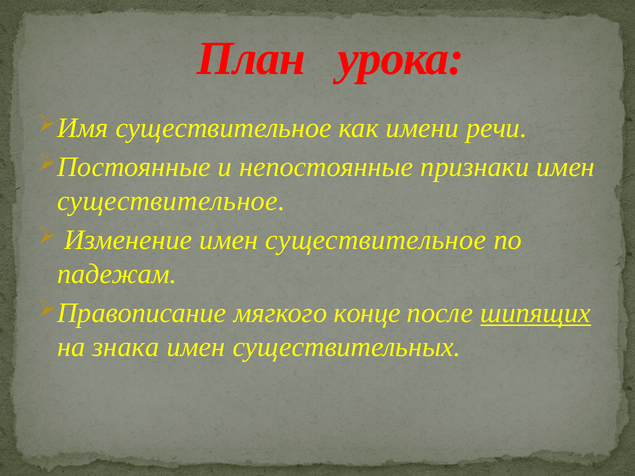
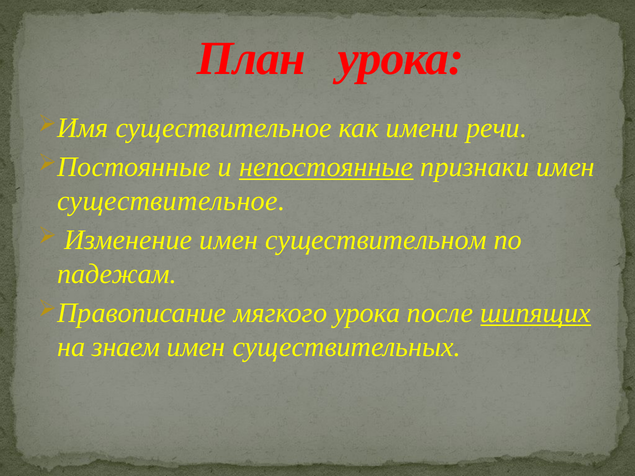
непостоянные underline: none -> present
Изменение имен существительное: существительное -> существительном
мягкого конце: конце -> урока
знака: знака -> знаем
